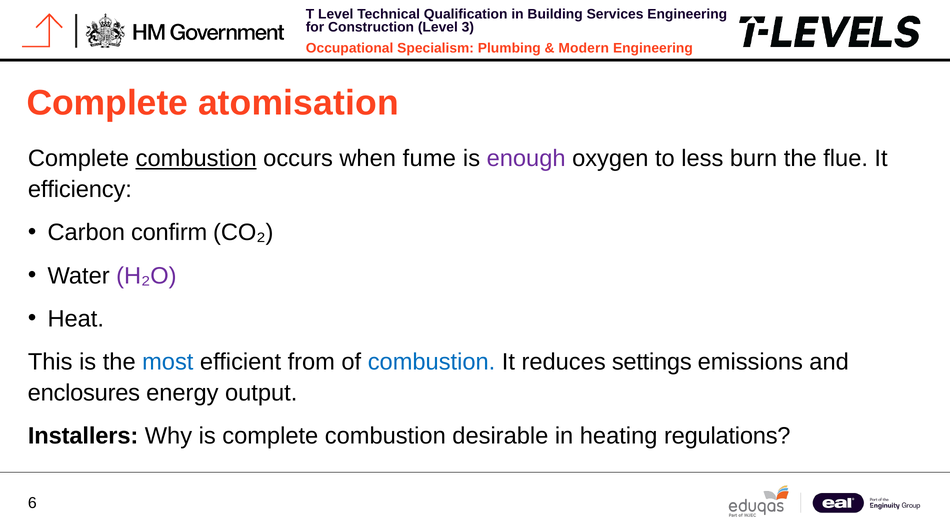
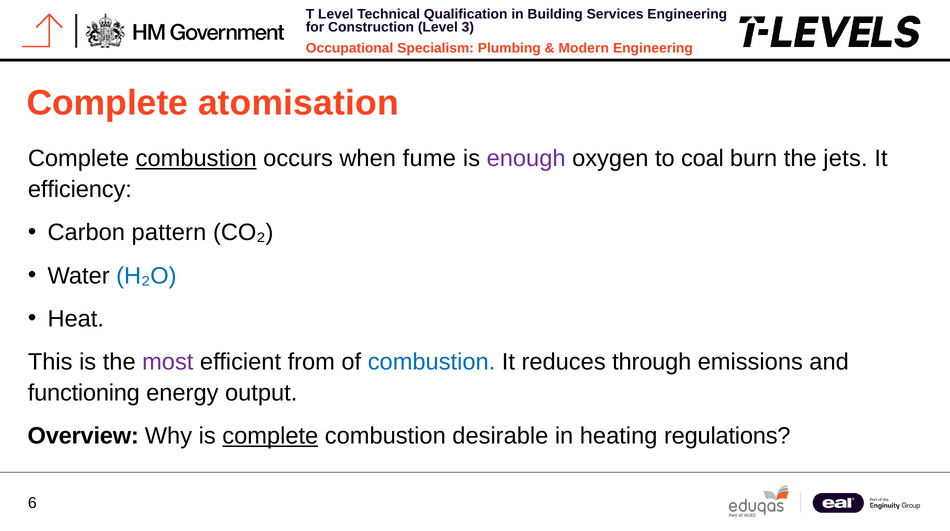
less: less -> coal
flue: flue -> jets
confirm: confirm -> pattern
H₂O colour: purple -> blue
most colour: blue -> purple
settings: settings -> through
enclosures: enclosures -> functioning
Installers: Installers -> Overview
complete at (270, 436) underline: none -> present
